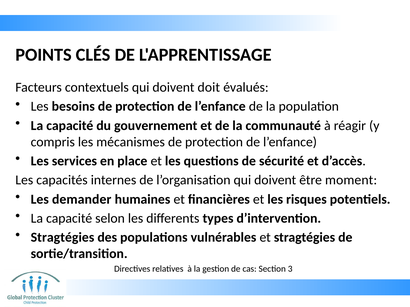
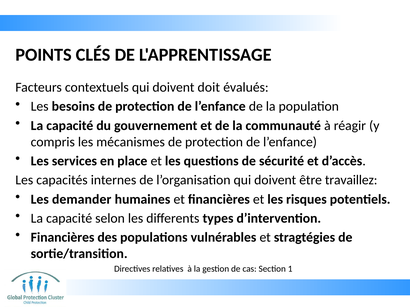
moment: moment -> travaillez
Stragtégies at (63, 238): Stragtégies -> Financières
3: 3 -> 1
